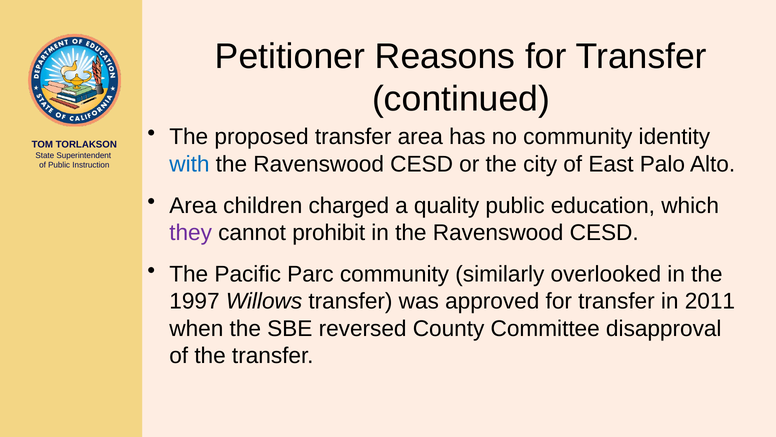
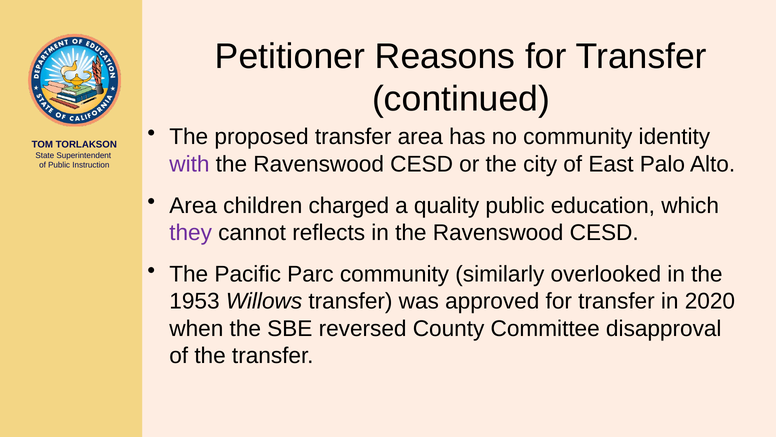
with colour: blue -> purple
prohibit: prohibit -> reflects
1997: 1997 -> 1953
2011: 2011 -> 2020
